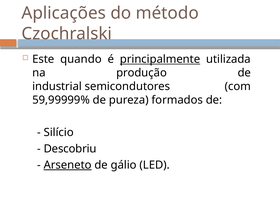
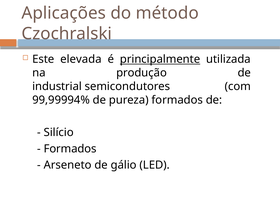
quando: quando -> elevada
59,99999%: 59,99999% -> 99,99994%
Descobriu at (70, 149): Descobriu -> Formados
Arseneto underline: present -> none
